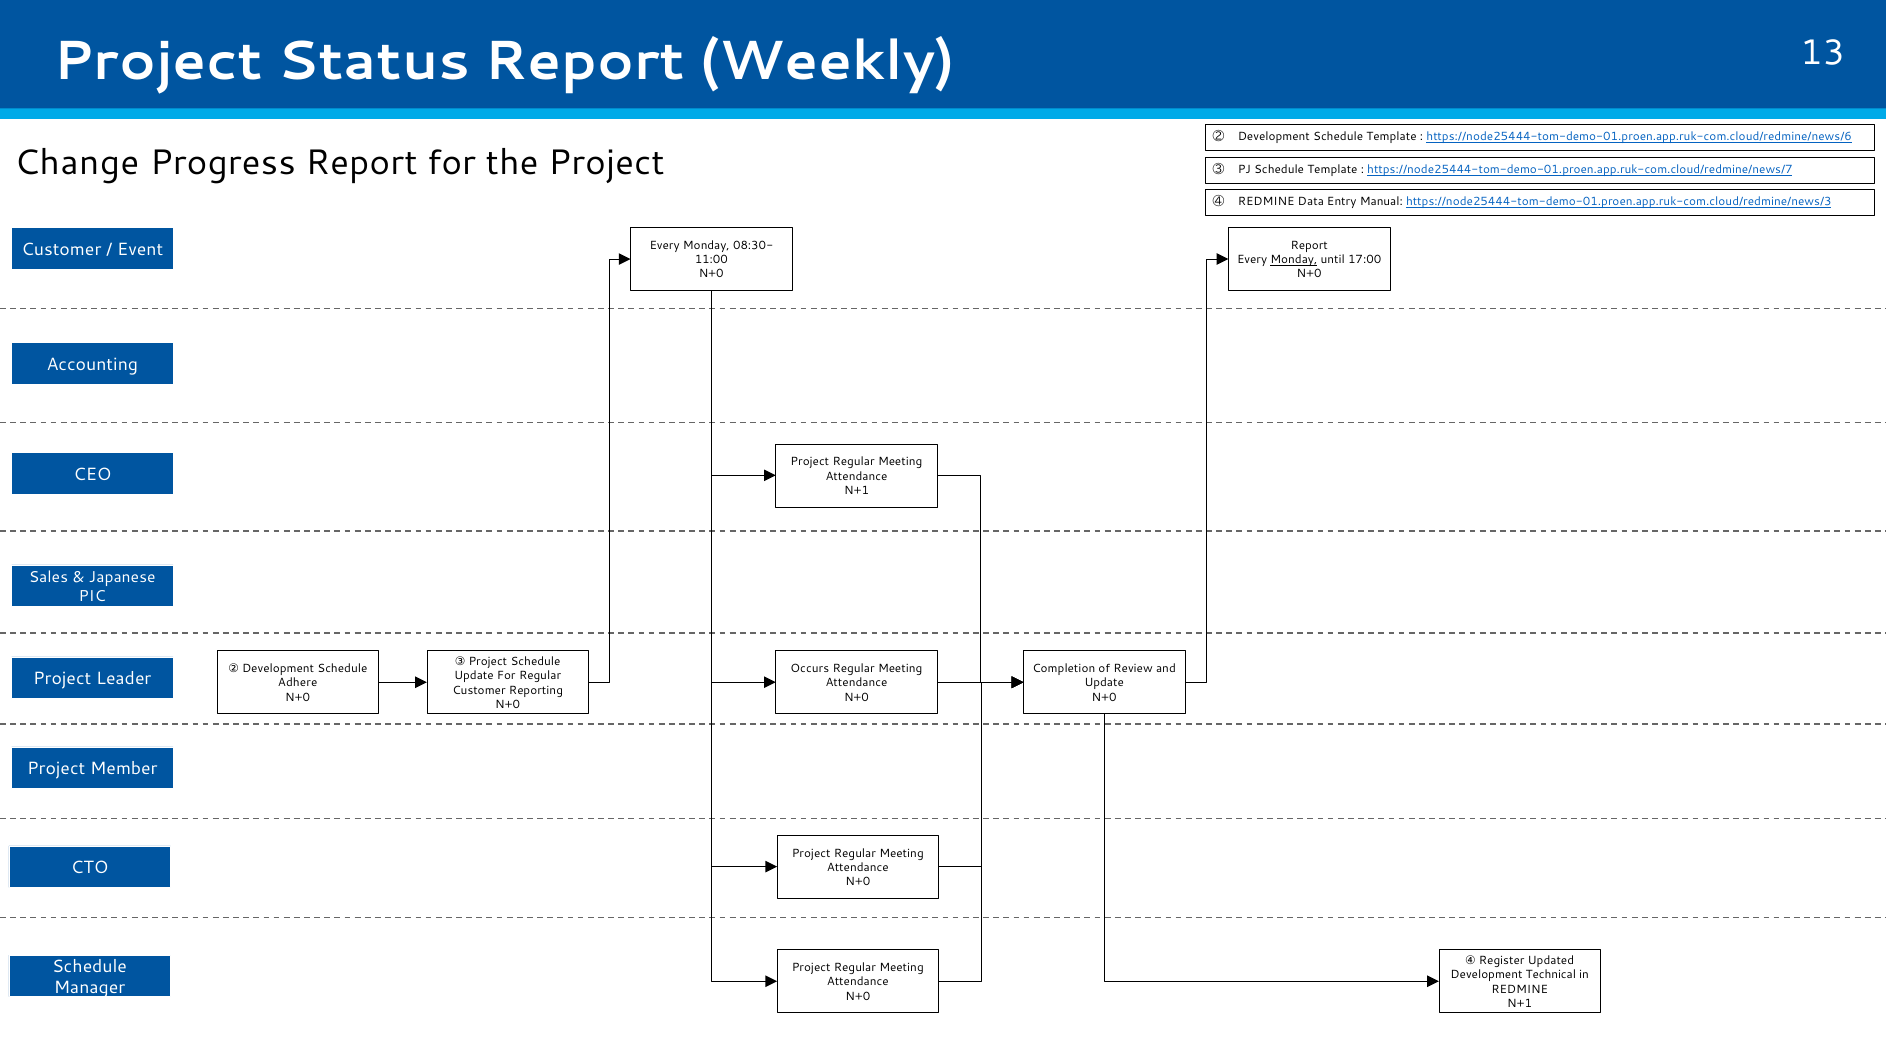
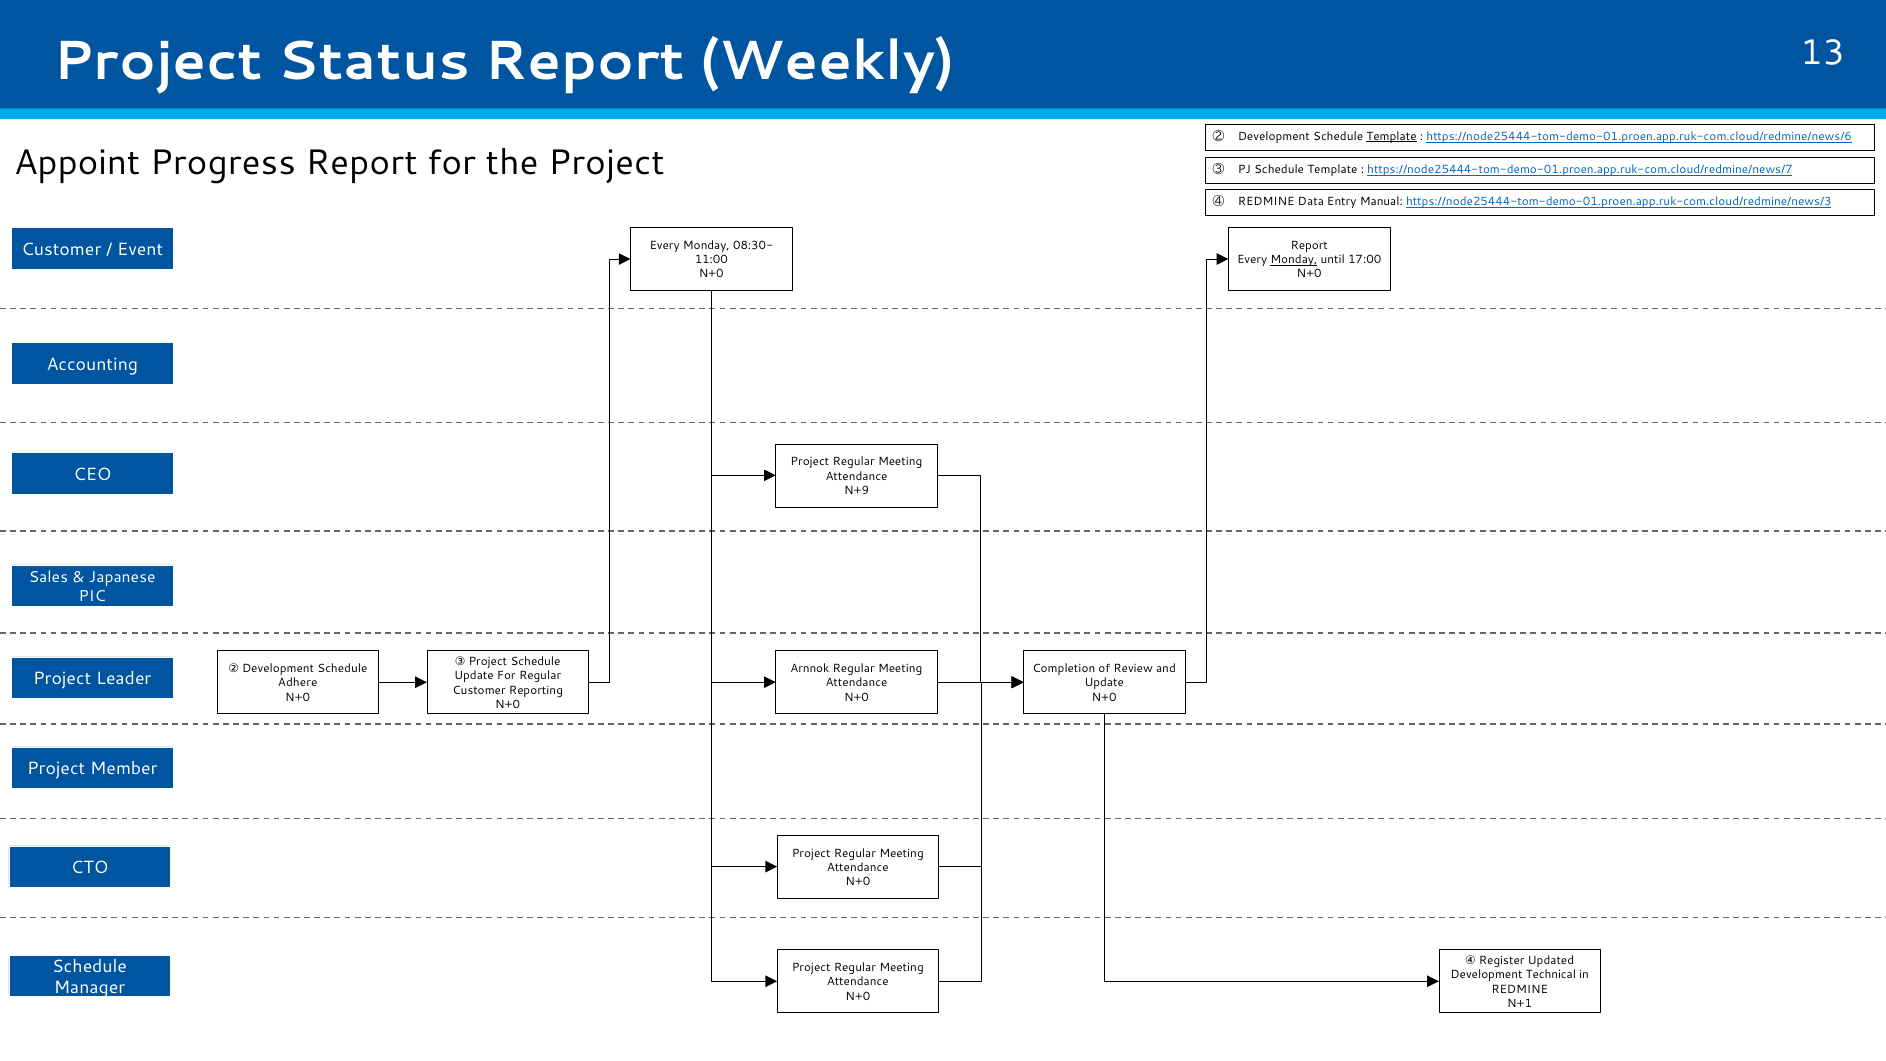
Template at (1391, 137) underline: none -> present
Change: Change -> Appoint
N+1 at (857, 490): N+1 -> N+9
Occurs: Occurs -> Arnnok
